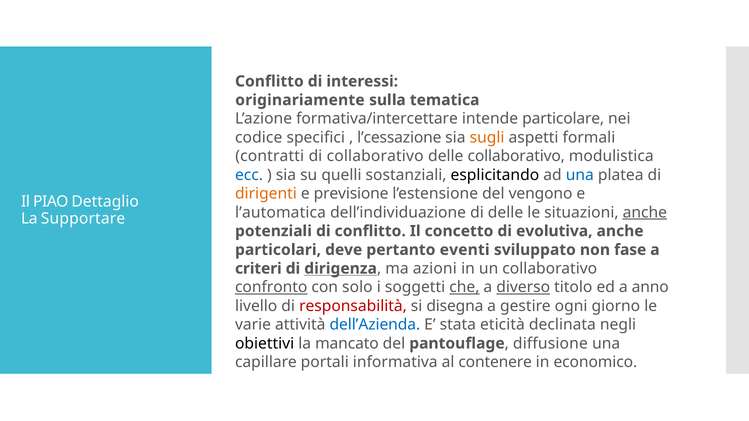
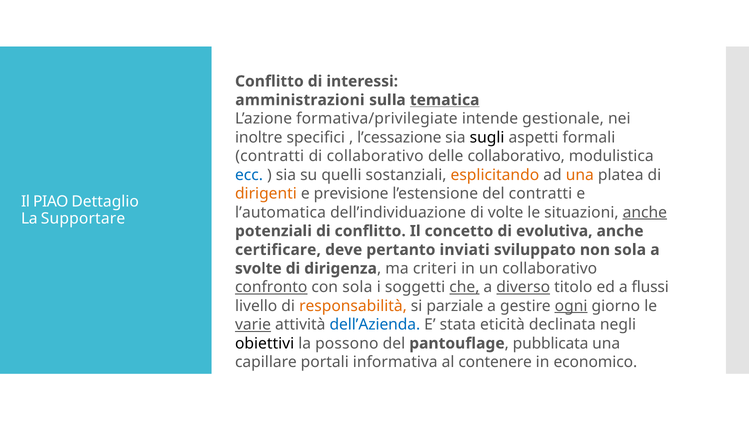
originariamente: originariamente -> amministrazioni
tematica underline: none -> present
formativa/intercettare: formativa/intercettare -> formativa/privilegiate
particolare: particolare -> gestionale
codice: codice -> inoltre
sugli colour: orange -> black
esplicitando colour: black -> orange
una at (580, 175) colour: blue -> orange
del vengono: vengono -> contratti
di delle: delle -> volte
particolari: particolari -> certificare
eventi: eventi -> inviati
non fase: fase -> sola
criteri: criteri -> svolte
dirigenza underline: present -> none
azioni: azioni -> criteri
con solo: solo -> sola
anno: anno -> flussi
responsabilità colour: red -> orange
disegna: disegna -> parziale
ogni underline: none -> present
varie underline: none -> present
mancato: mancato -> possono
diffusione: diffusione -> pubblicata
